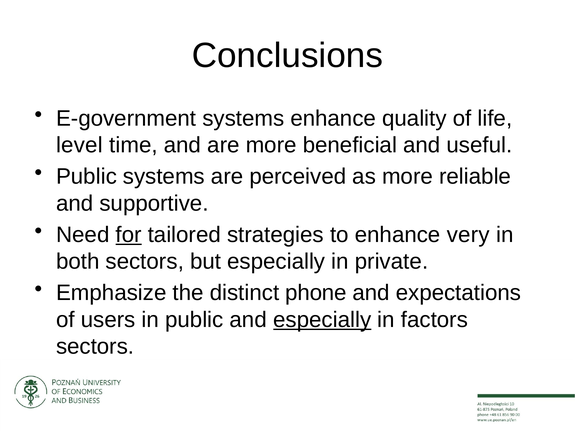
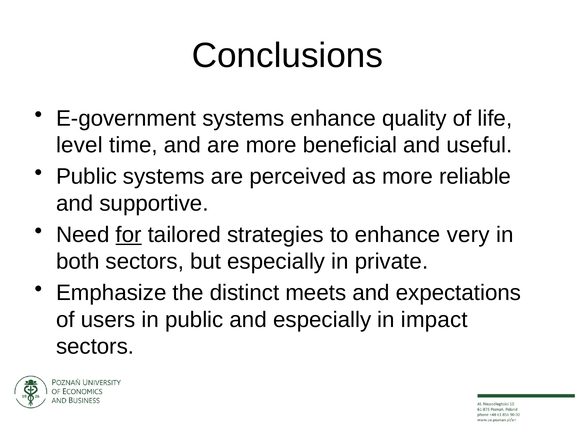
phone: phone -> meets
especially at (322, 320) underline: present -> none
factors: factors -> impact
